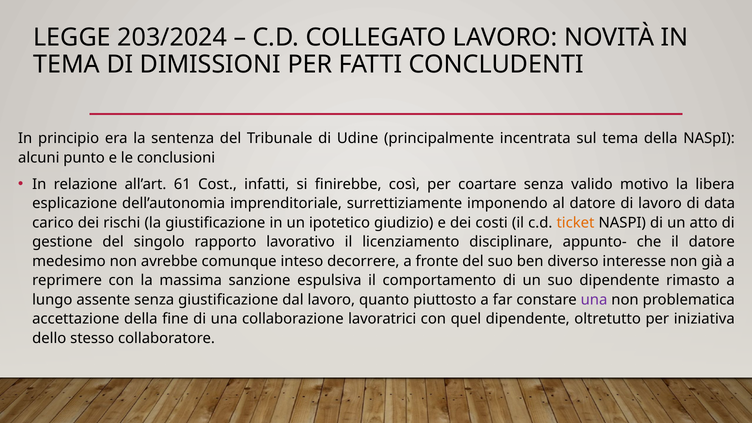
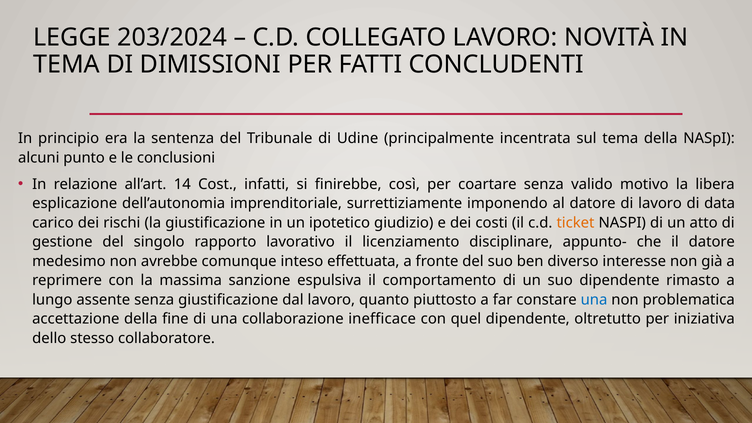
61: 61 -> 14
decorrere: decorrere -> effettuata
una at (594, 300) colour: purple -> blue
lavoratrici: lavoratrici -> inefficace
